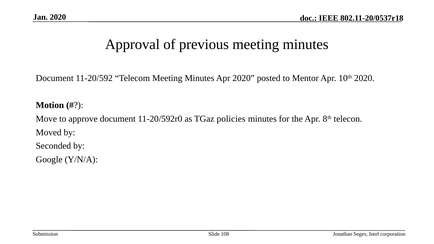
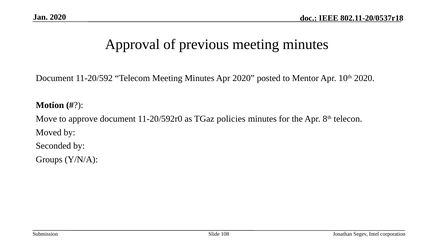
Google: Google -> Groups
